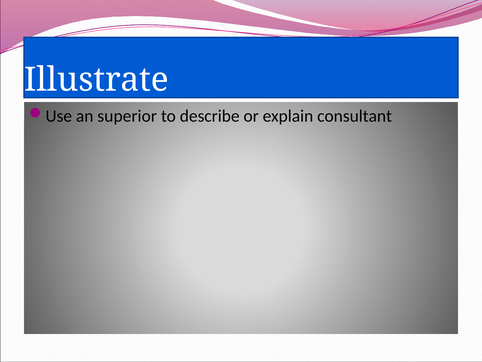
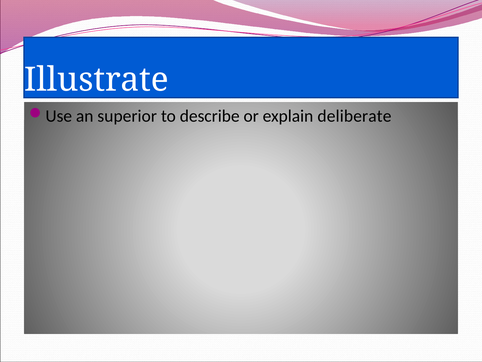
consultant: consultant -> deliberate
